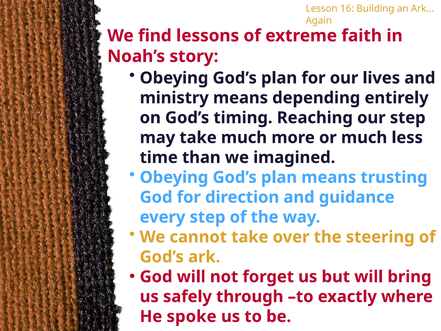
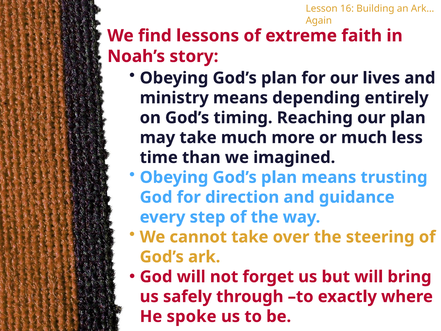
our step: step -> plan
